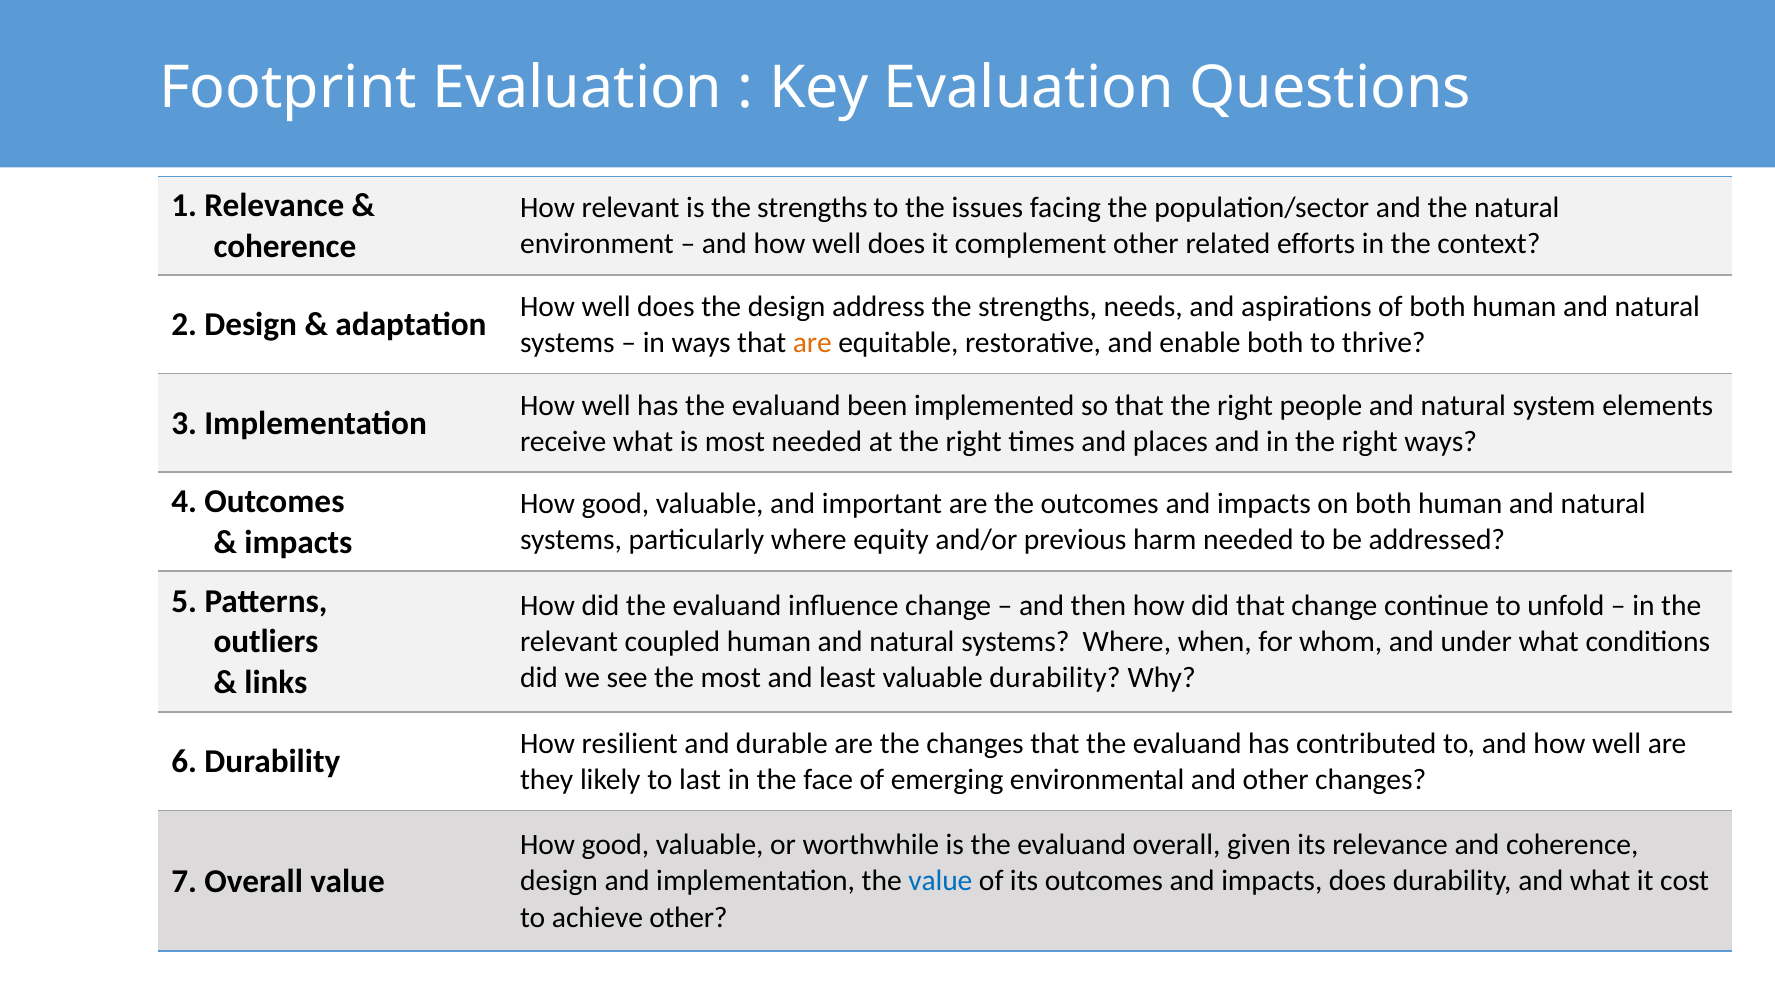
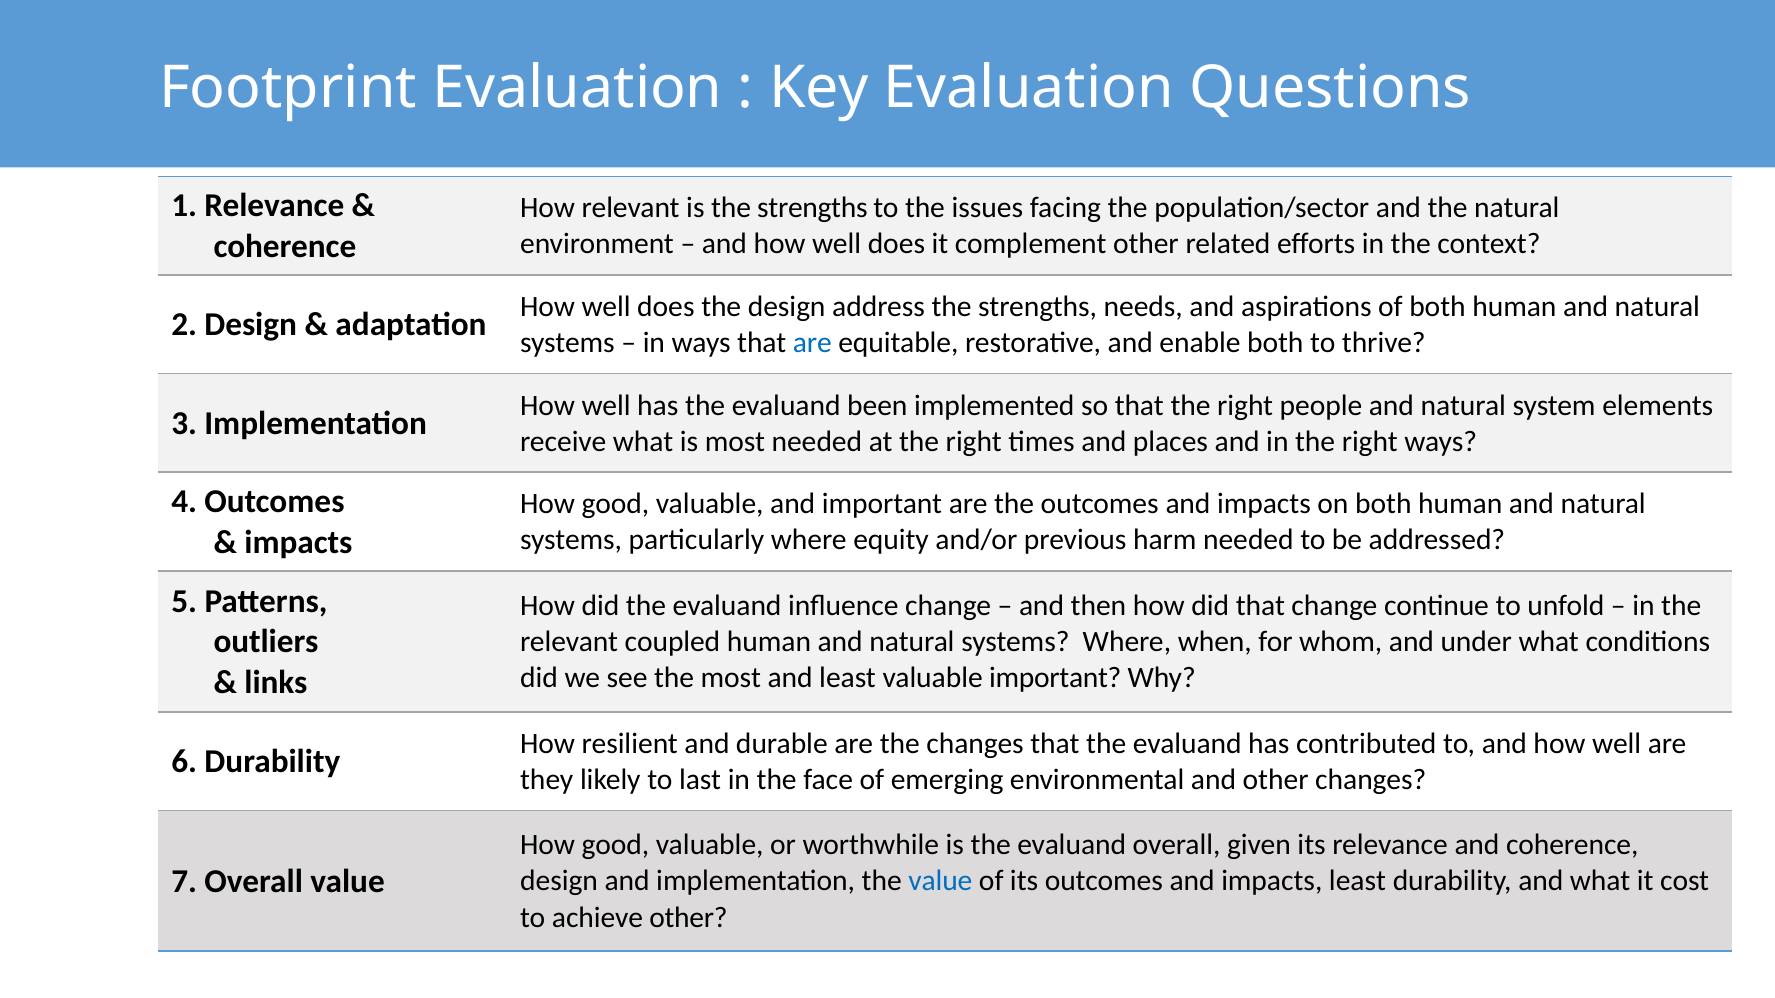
are at (812, 343) colour: orange -> blue
valuable durability: durability -> important
impacts does: does -> least
